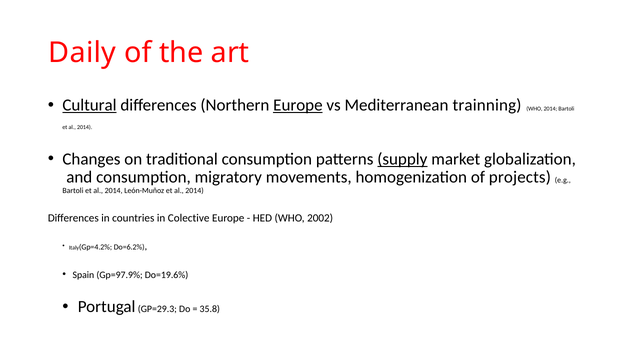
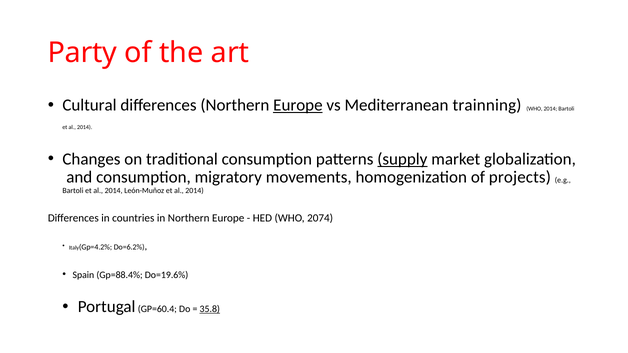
Daily: Daily -> Party
Cultural underline: present -> none
in Colective: Colective -> Northern
2002: 2002 -> 2074
Gp=97.9%: Gp=97.9% -> Gp=88.4%
GP=29.3: GP=29.3 -> GP=60.4
35.8 underline: none -> present
